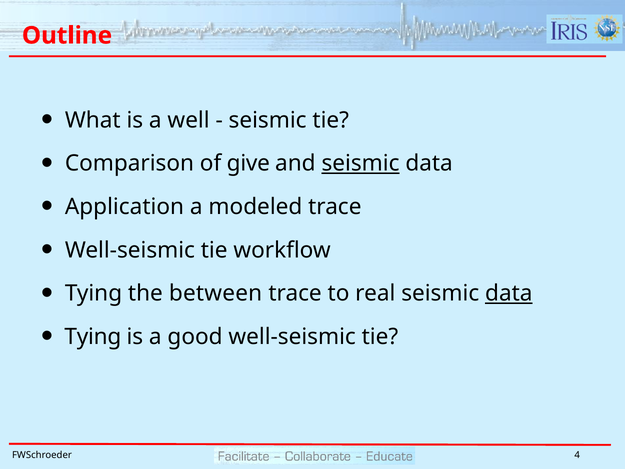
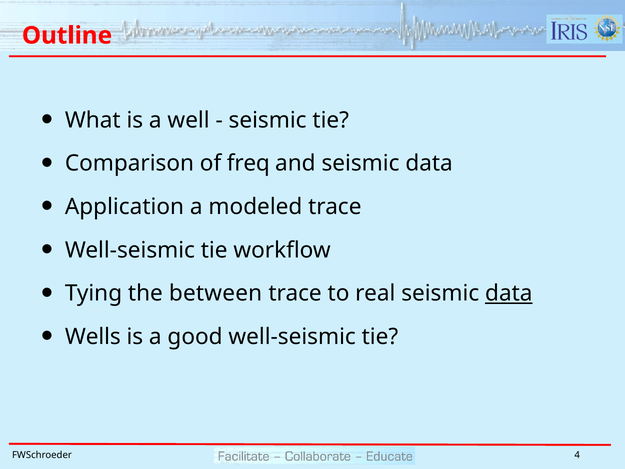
give: give -> freq
seismic at (360, 163) underline: present -> none
Tying at (93, 337): Tying -> Wells
